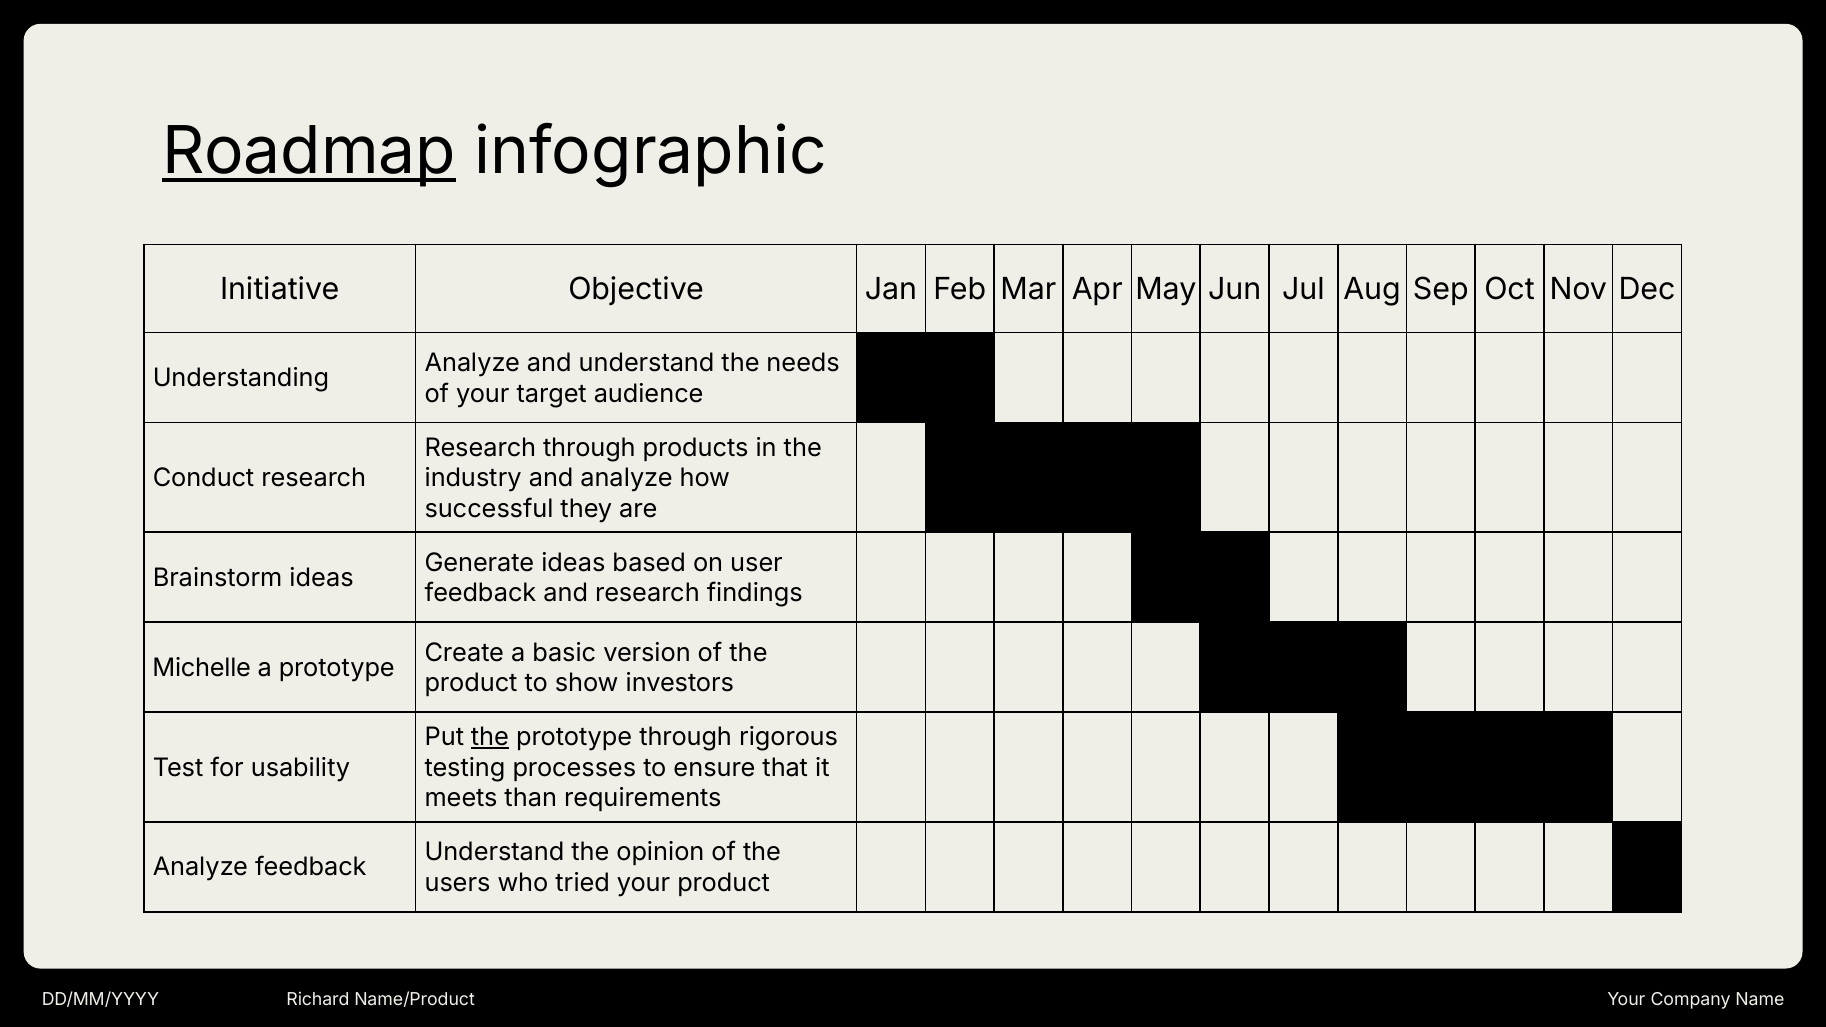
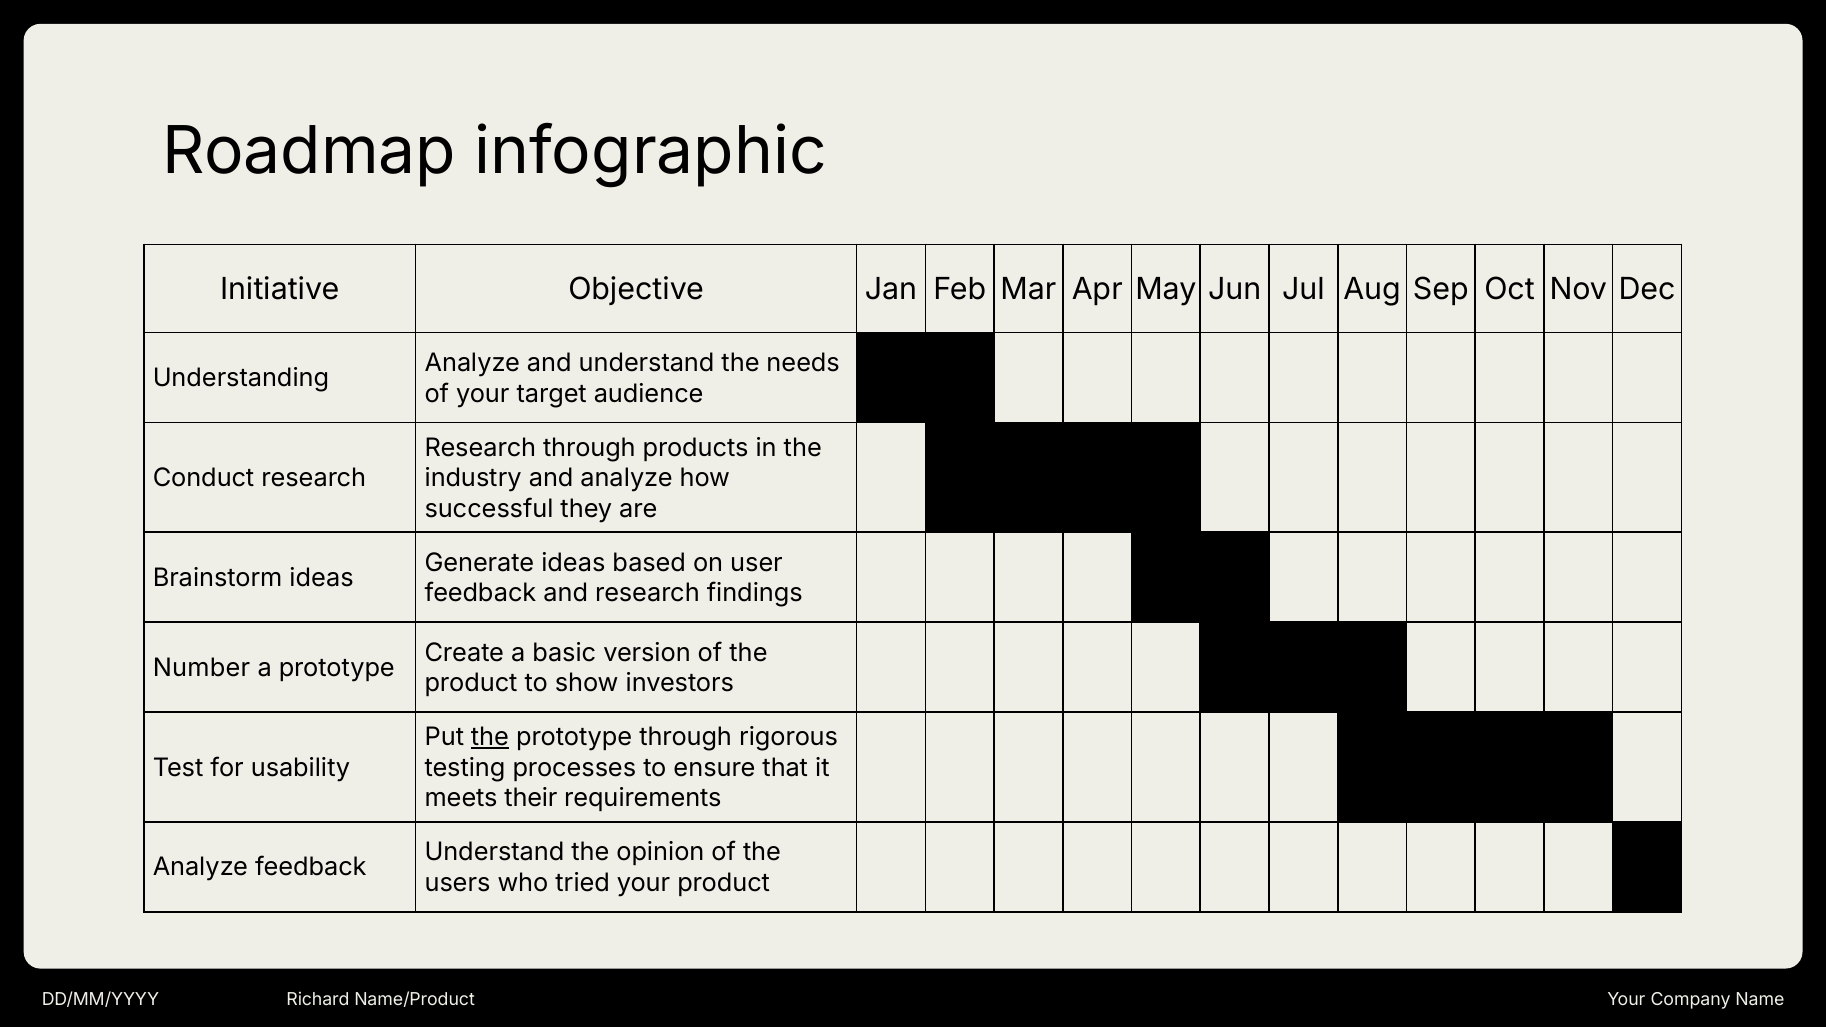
Roadmap underline: present -> none
Michelle: Michelle -> Number
than: than -> their
